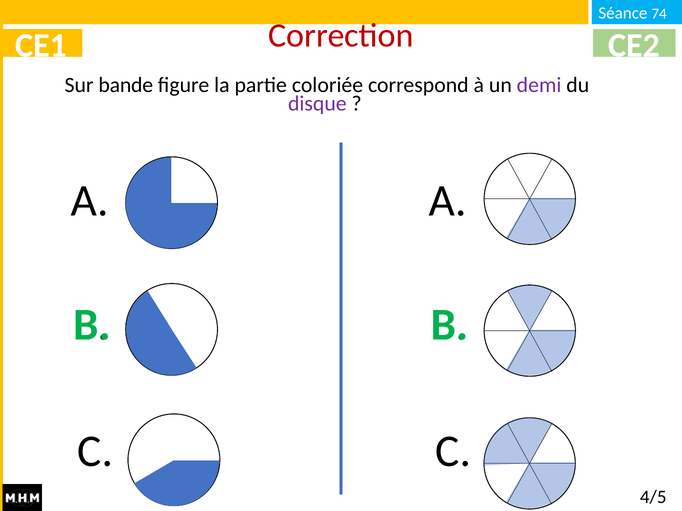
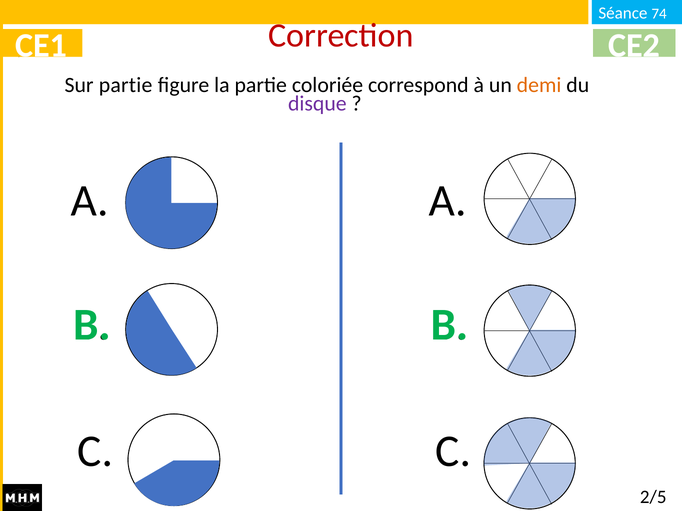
Sur bande: bande -> partie
demi colour: purple -> orange
4/5: 4/5 -> 2/5
